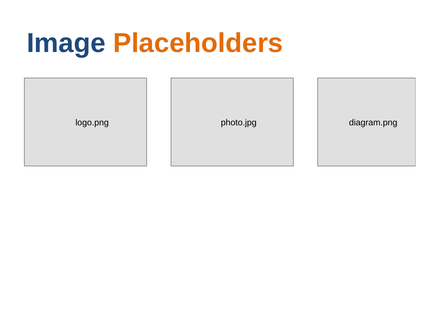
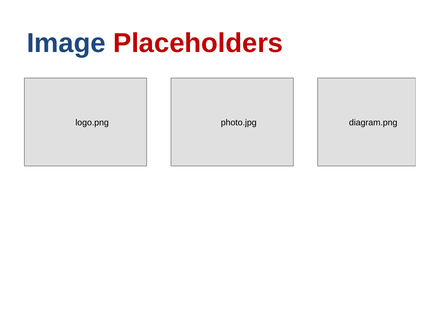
Placeholders colour: orange -> red
